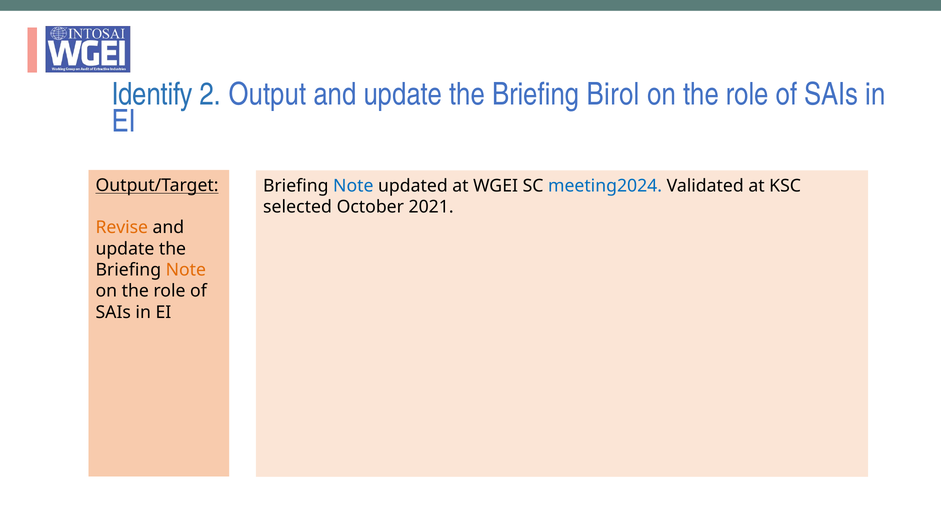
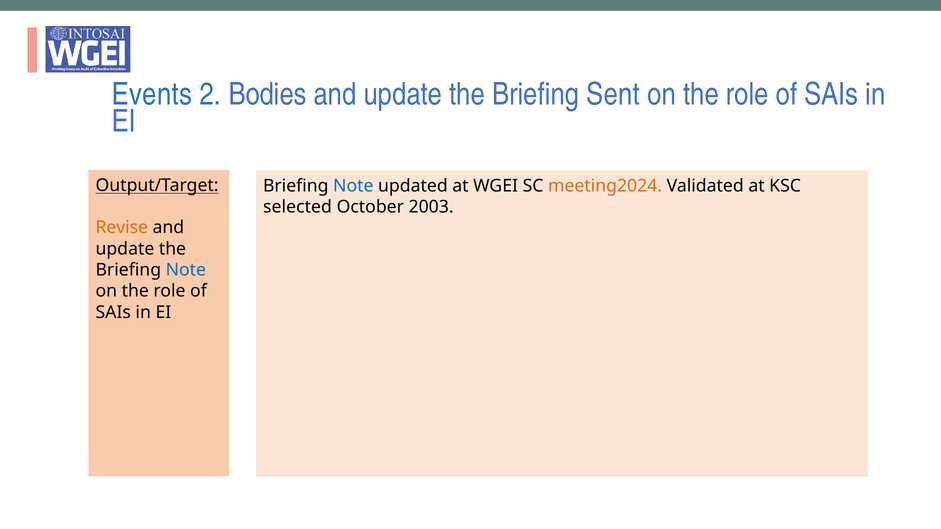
Identify: Identify -> Events
Output: Output -> Bodies
Birol: Birol -> Sent
meeting2024 colour: blue -> orange
2021: 2021 -> 2003
Note at (186, 270) colour: orange -> blue
